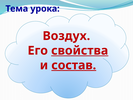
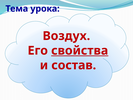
состав underline: present -> none
